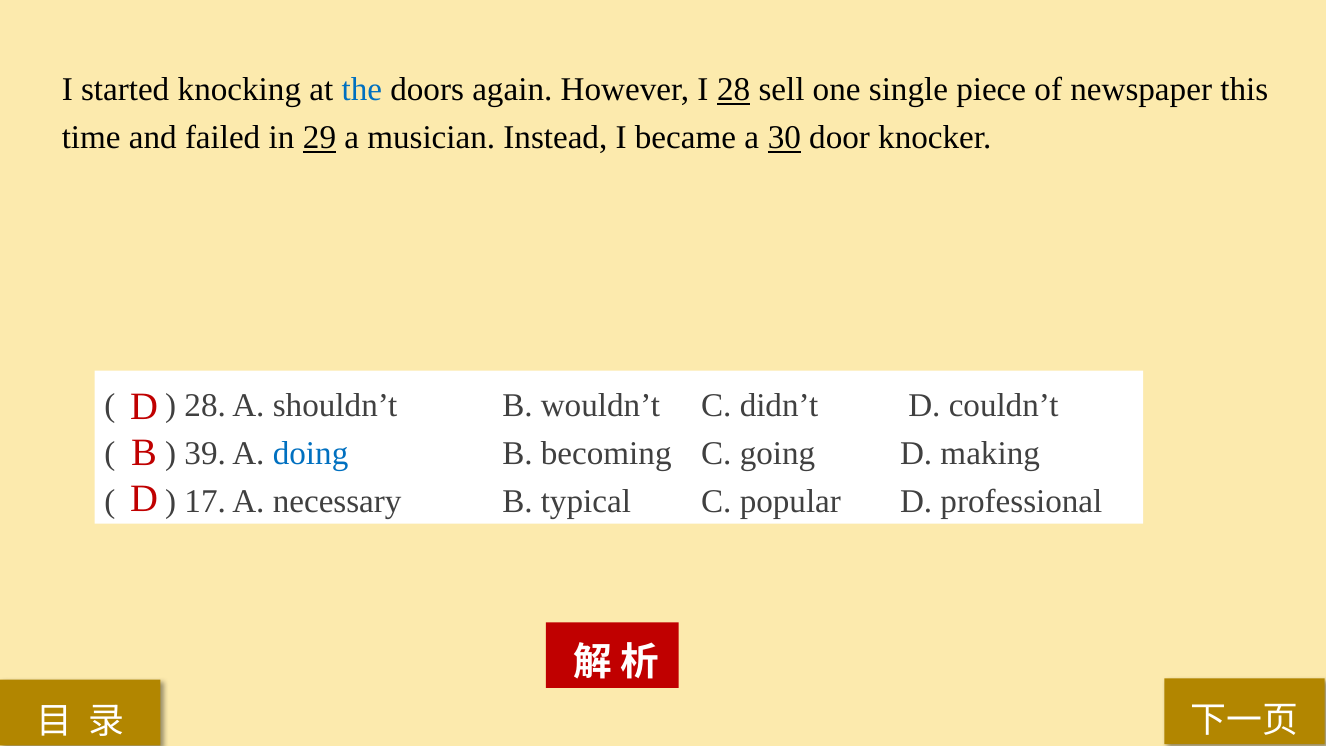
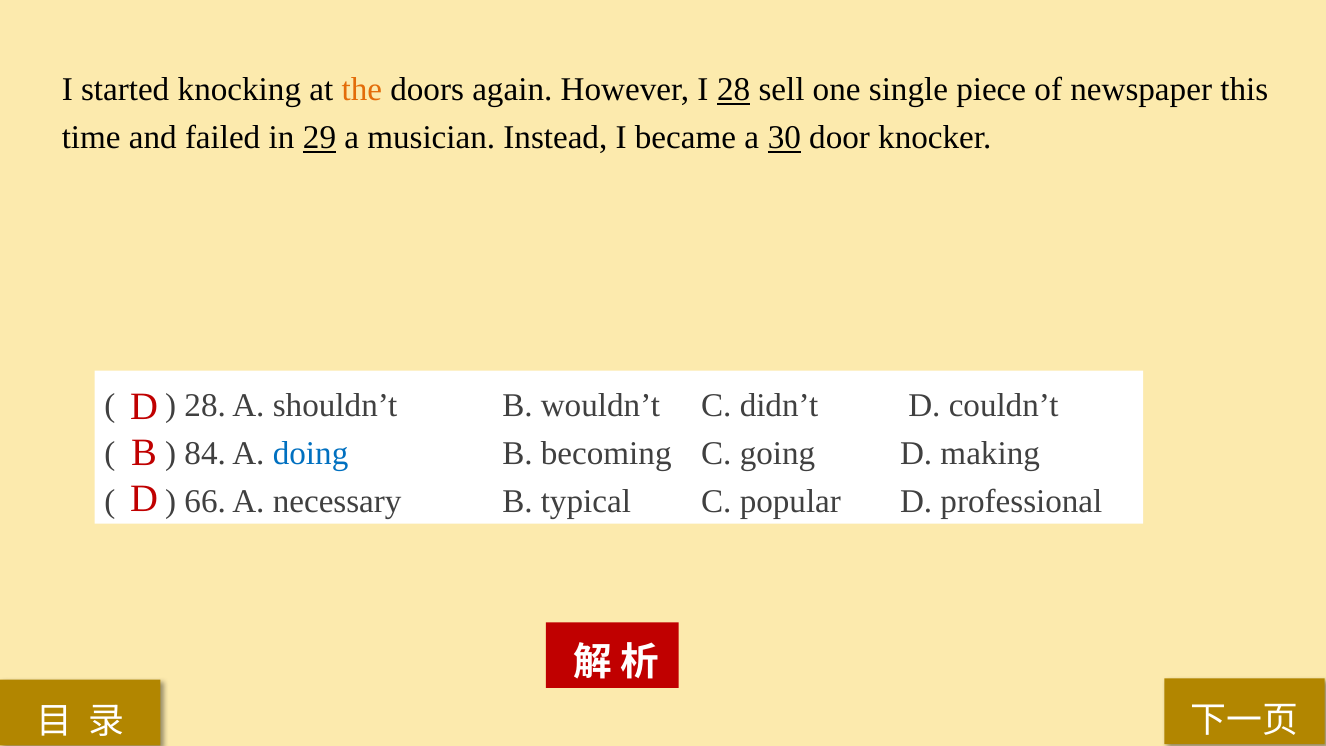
the colour: blue -> orange
39: 39 -> 84
17: 17 -> 66
